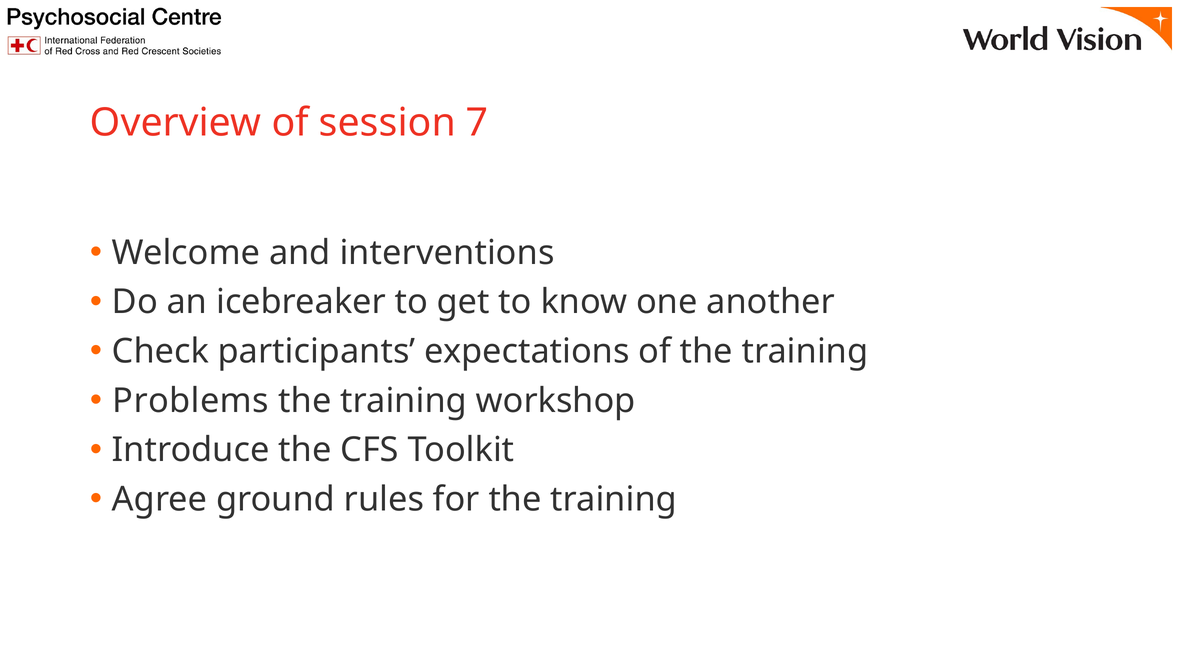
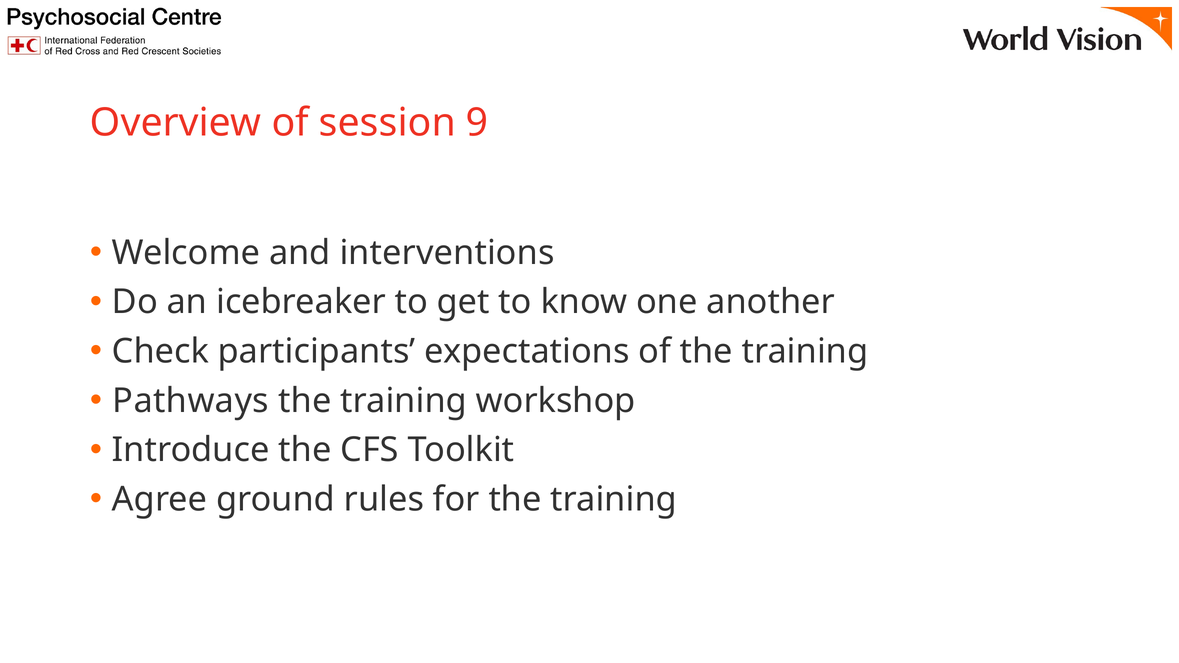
7: 7 -> 9
Problems: Problems -> Pathways
